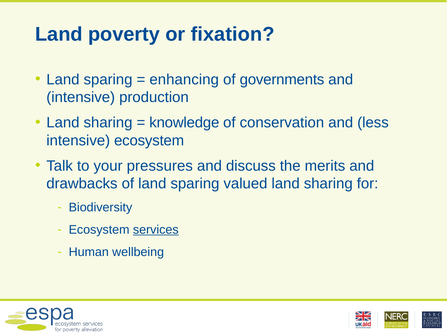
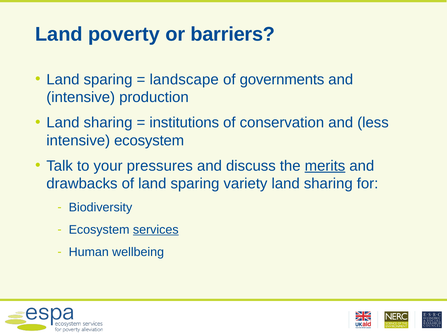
fixation: fixation -> barriers
enhancing: enhancing -> landscape
knowledge: knowledge -> institutions
merits underline: none -> present
valued: valued -> variety
